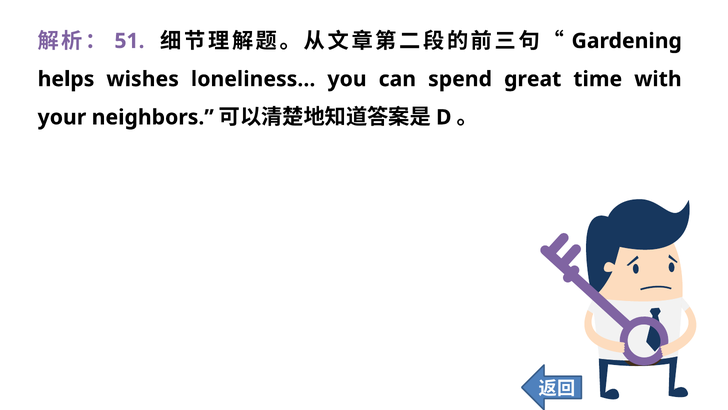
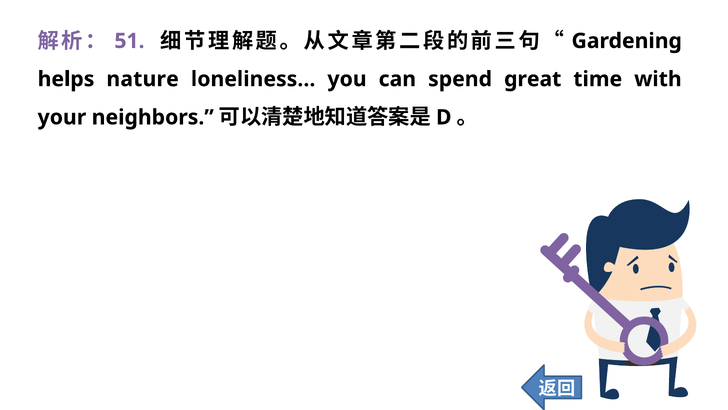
wishes: wishes -> nature
